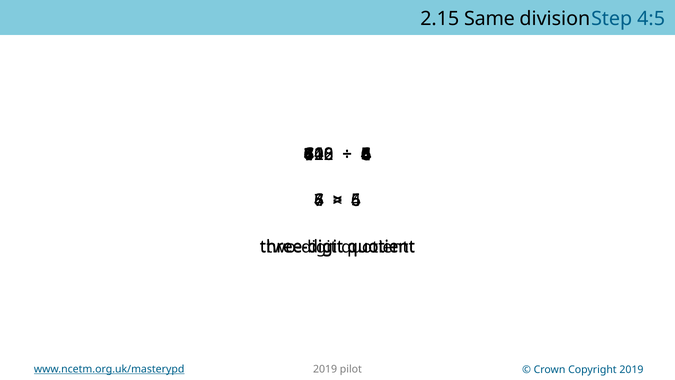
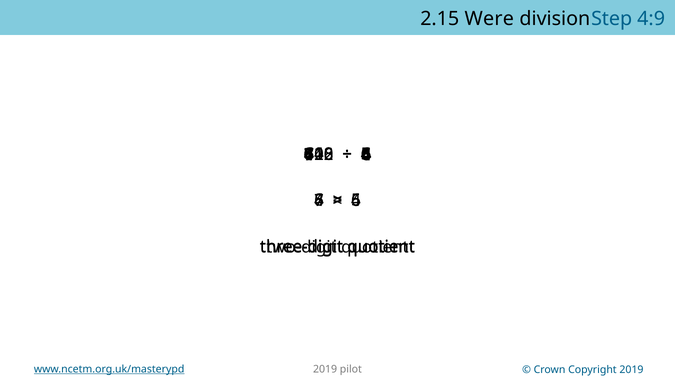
Same: Same -> Were
4:5: 4:5 -> 4:9
